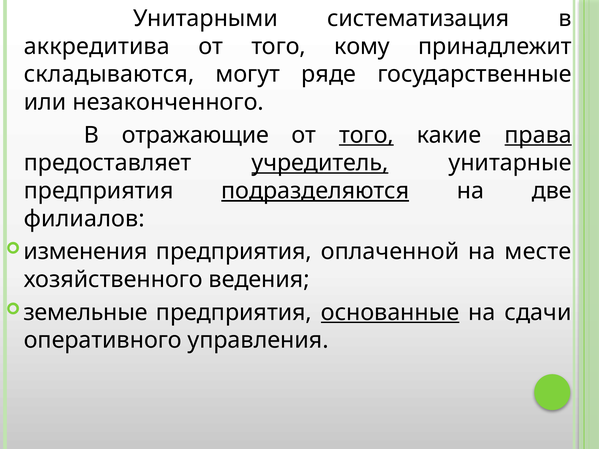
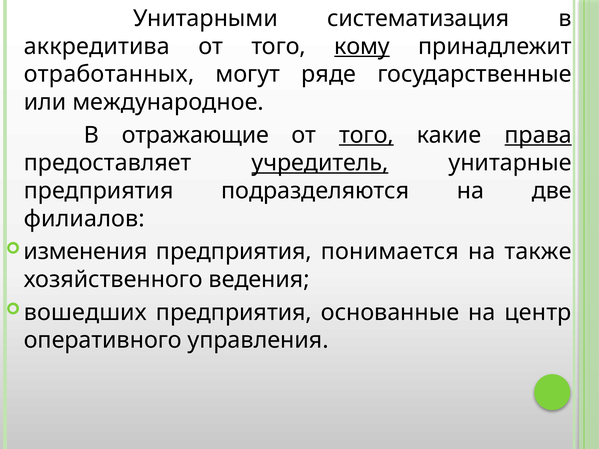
кому underline: none -> present
складываются: складываются -> отработанных
незаконченного: незаконченного -> международное
подразделяются underline: present -> none
оплаченной: оплаченной -> понимается
месте: месте -> также
земельные: земельные -> вошедших
основанные underline: present -> none
сдачи: сдачи -> центр
